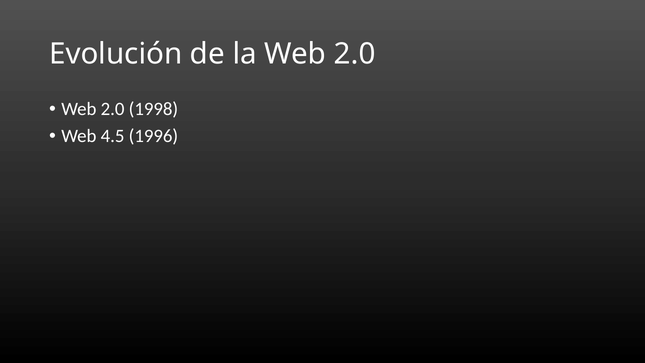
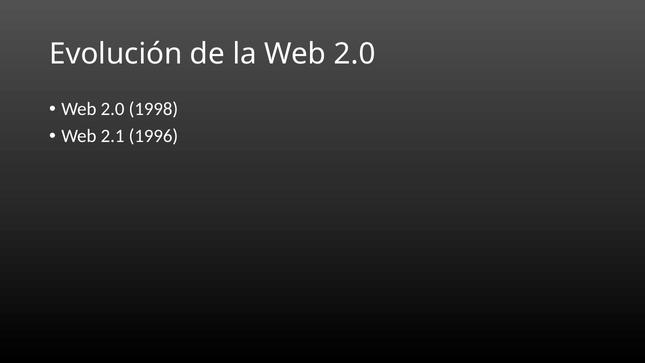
4.5: 4.5 -> 2.1
